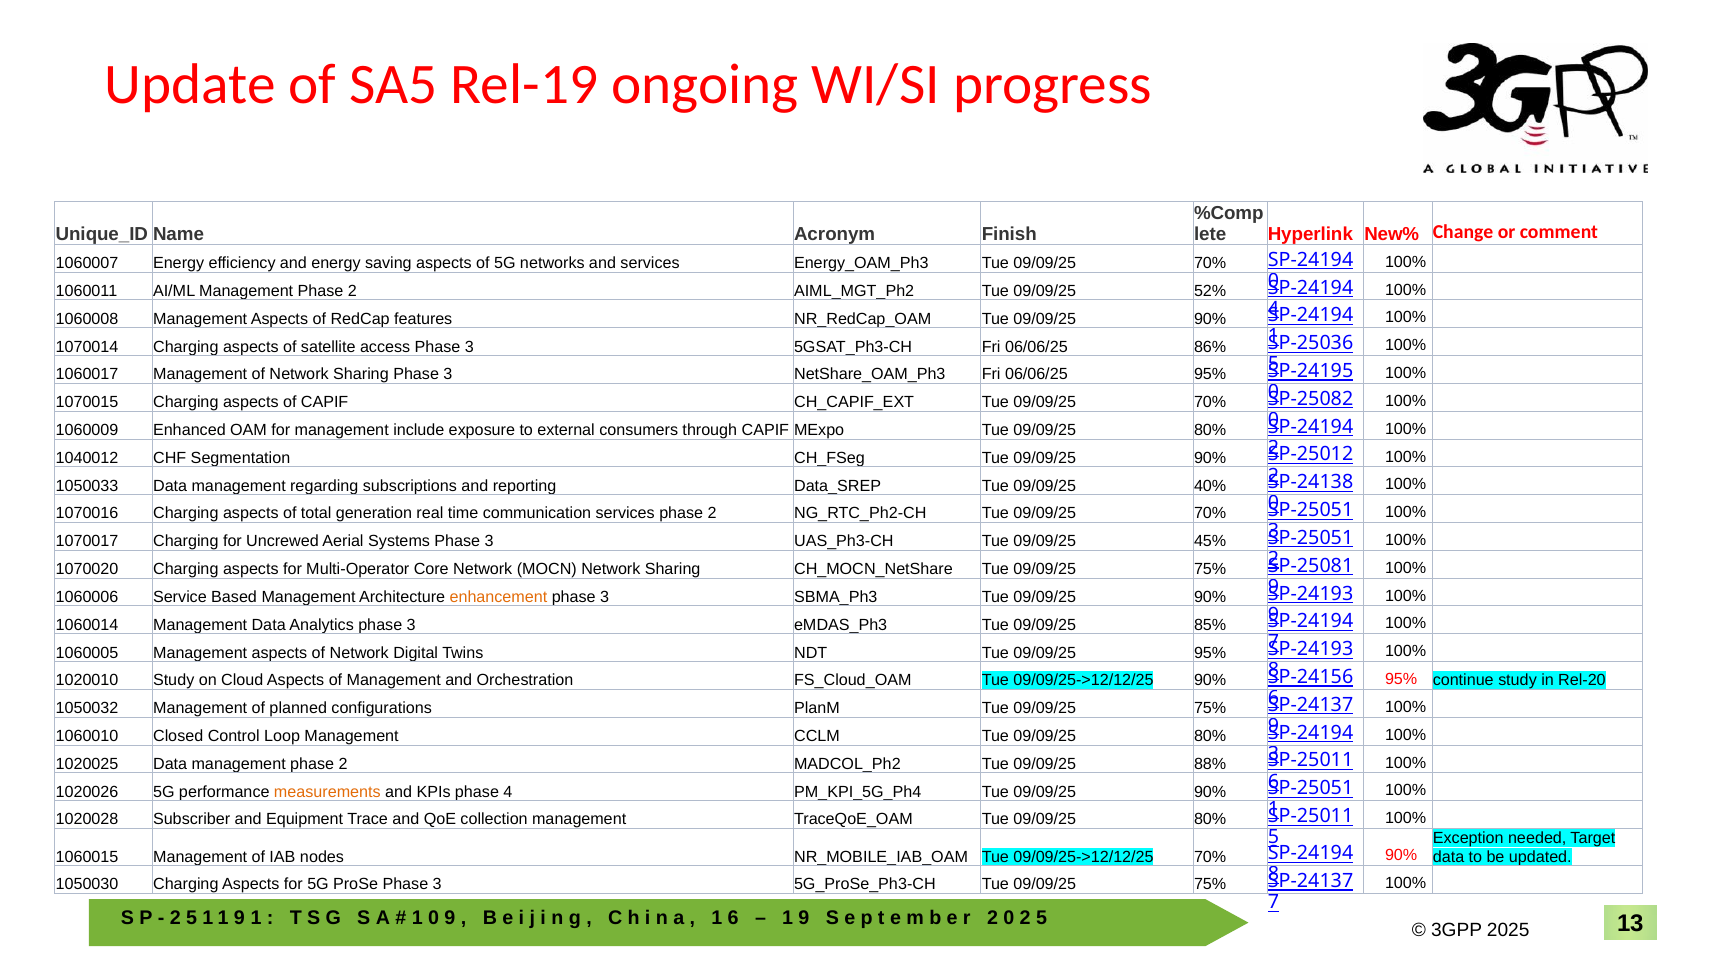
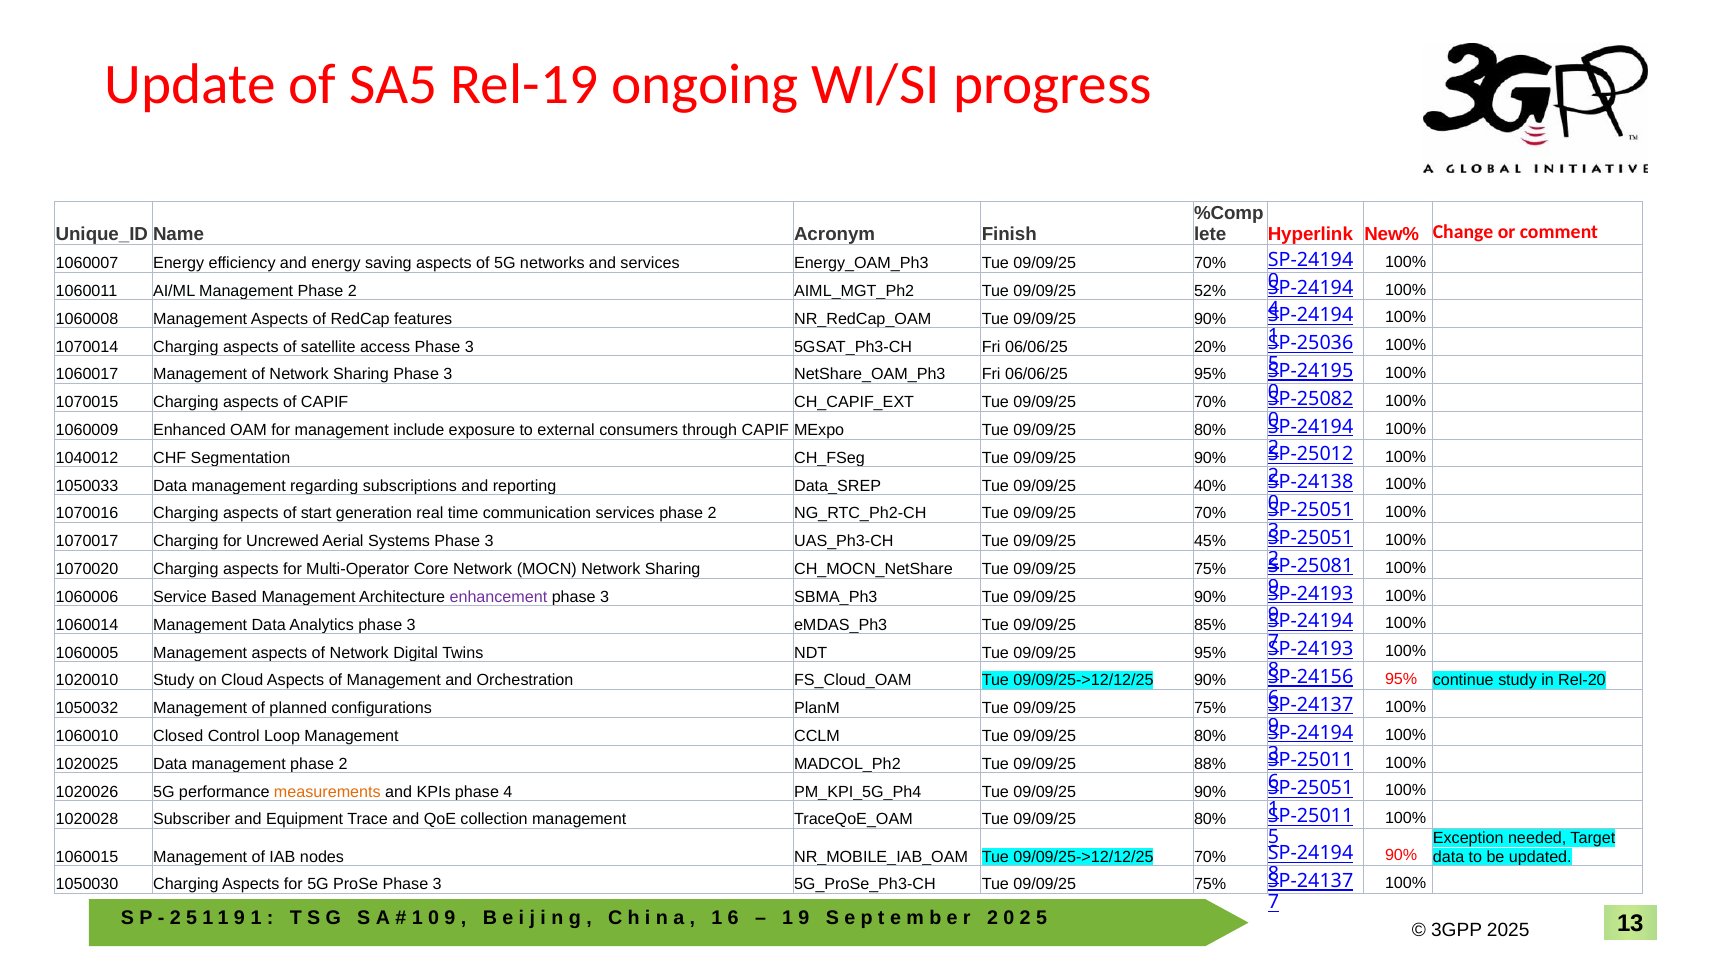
86%: 86% -> 20%
total: total -> start
enhancement colour: orange -> purple
